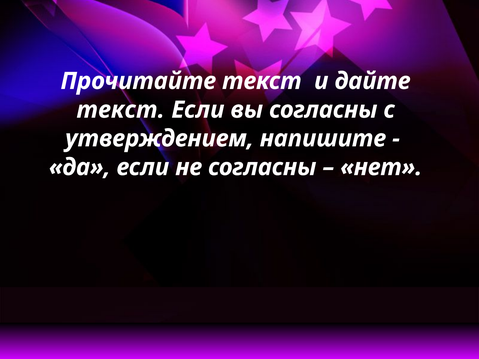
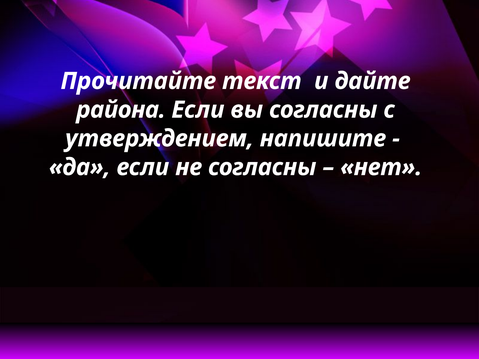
текст at (121, 110): текст -> района
